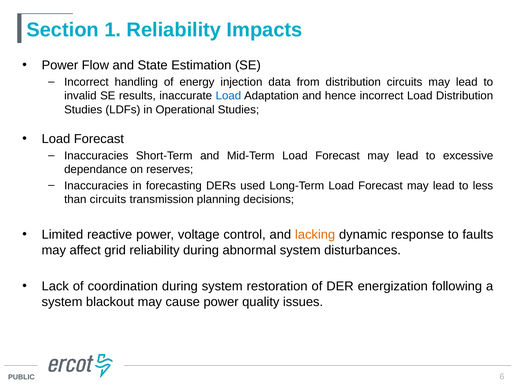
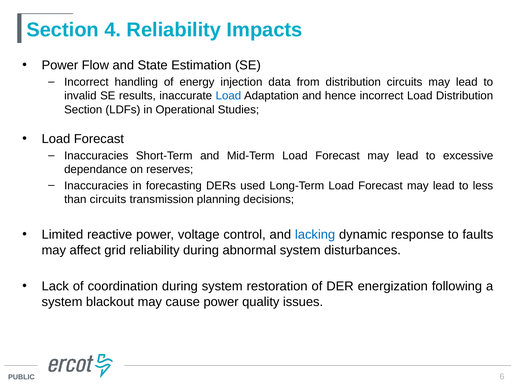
1: 1 -> 4
Studies at (83, 110): Studies -> Section
lacking colour: orange -> blue
